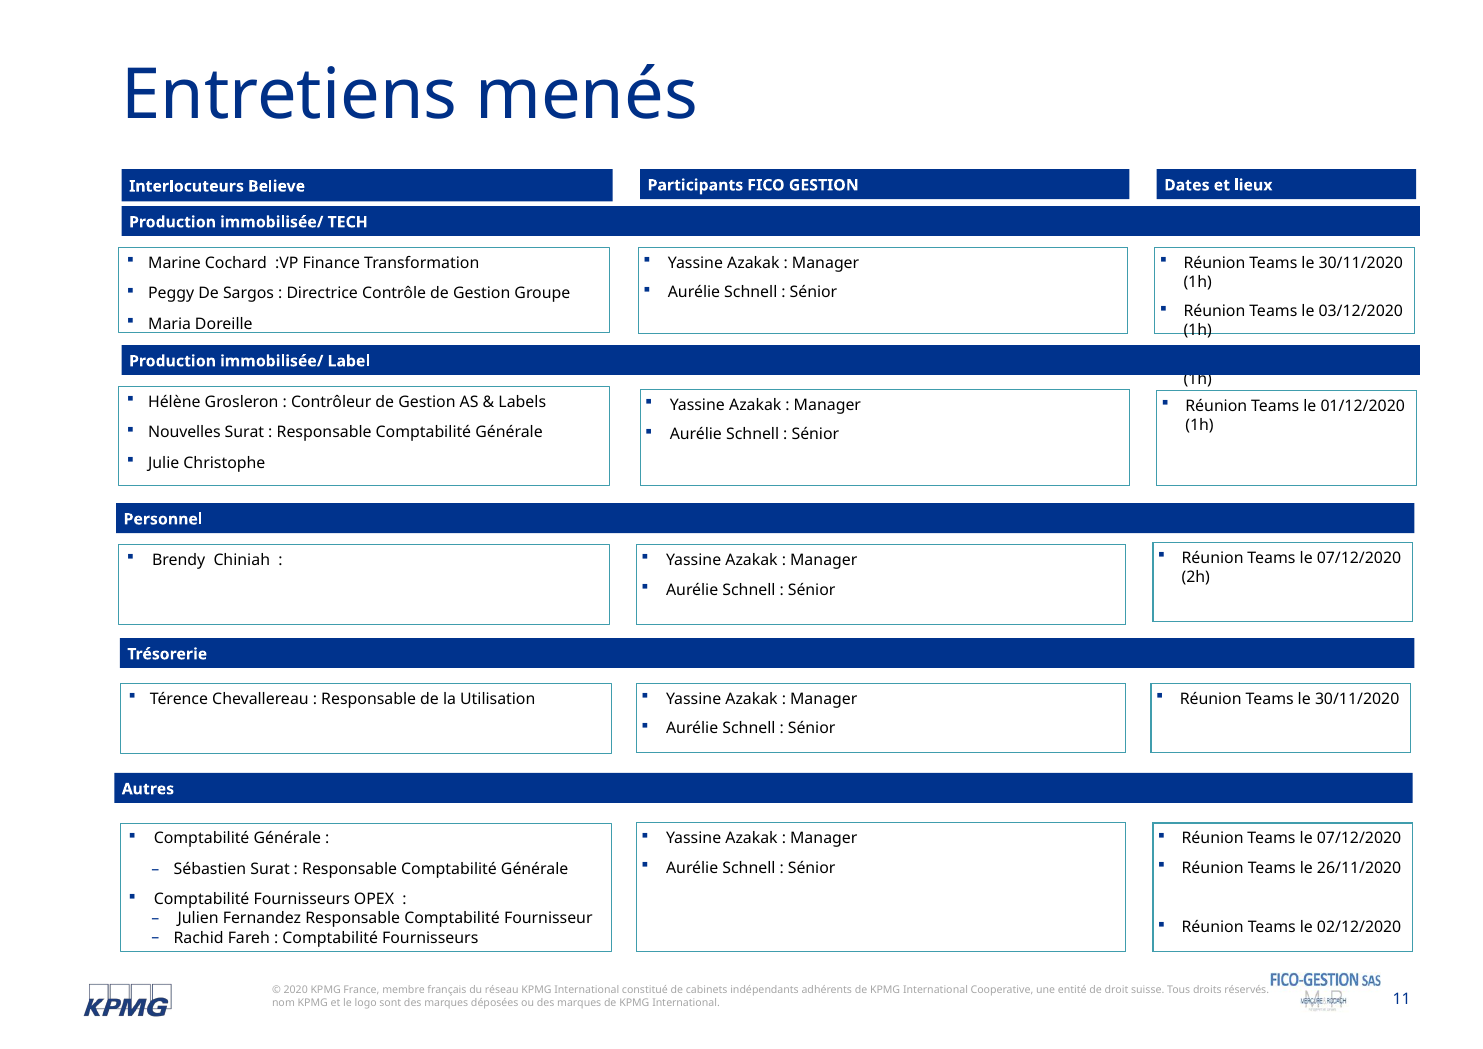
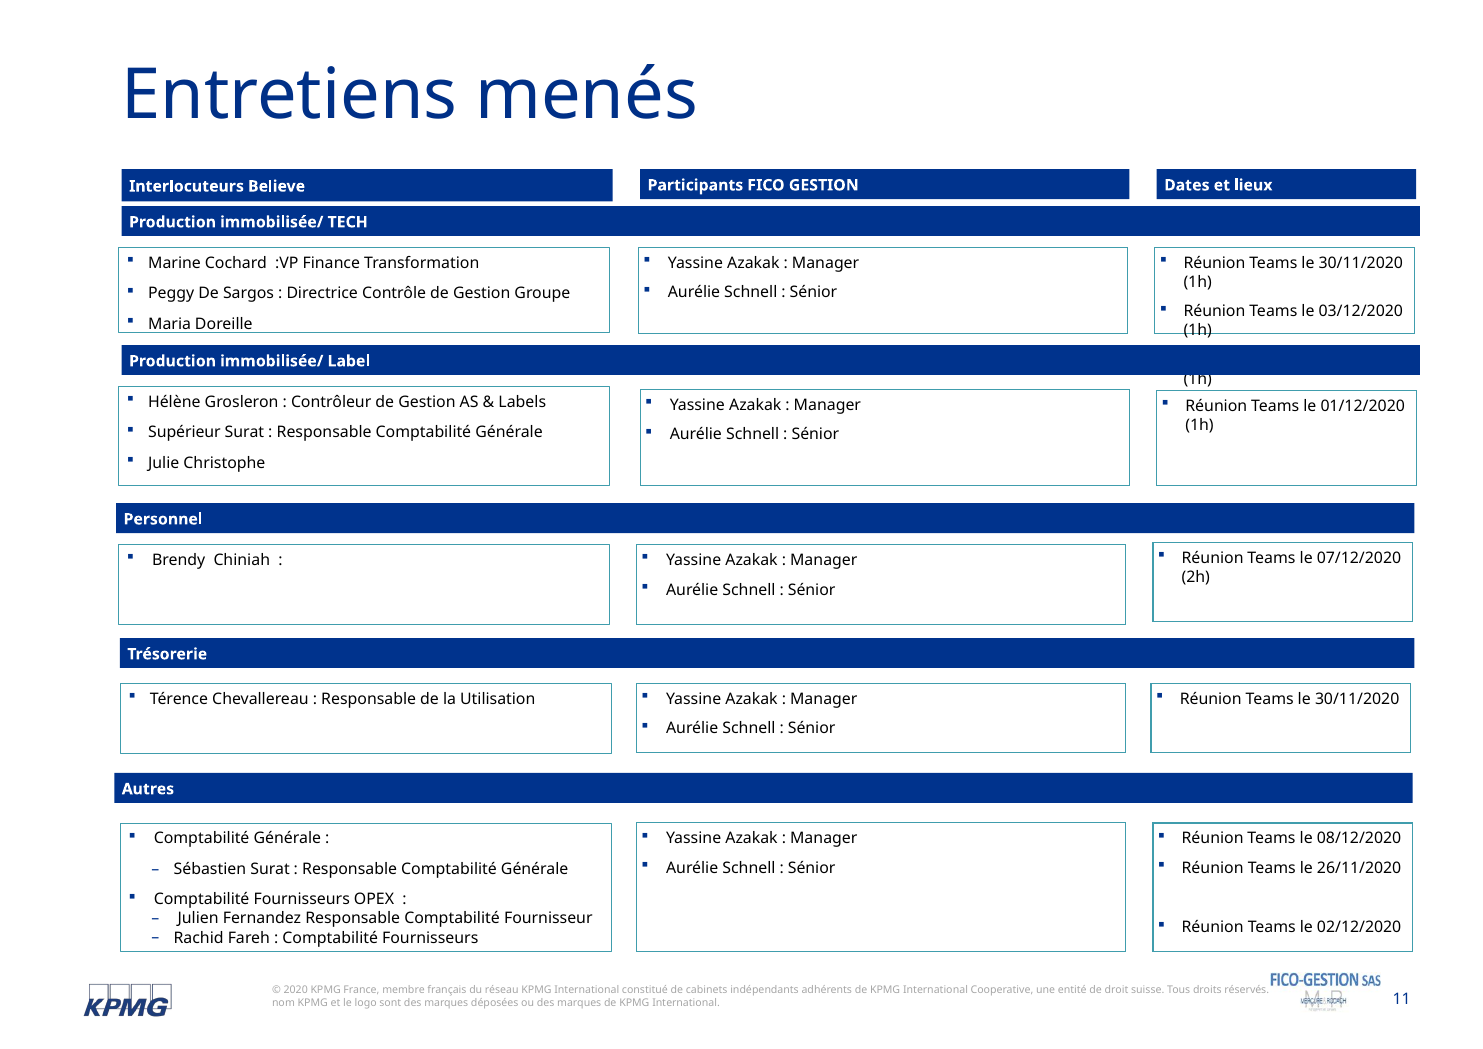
Nouvelles: Nouvelles -> Supérieur
07/12/2020 at (1359, 838): 07/12/2020 -> 08/12/2020
